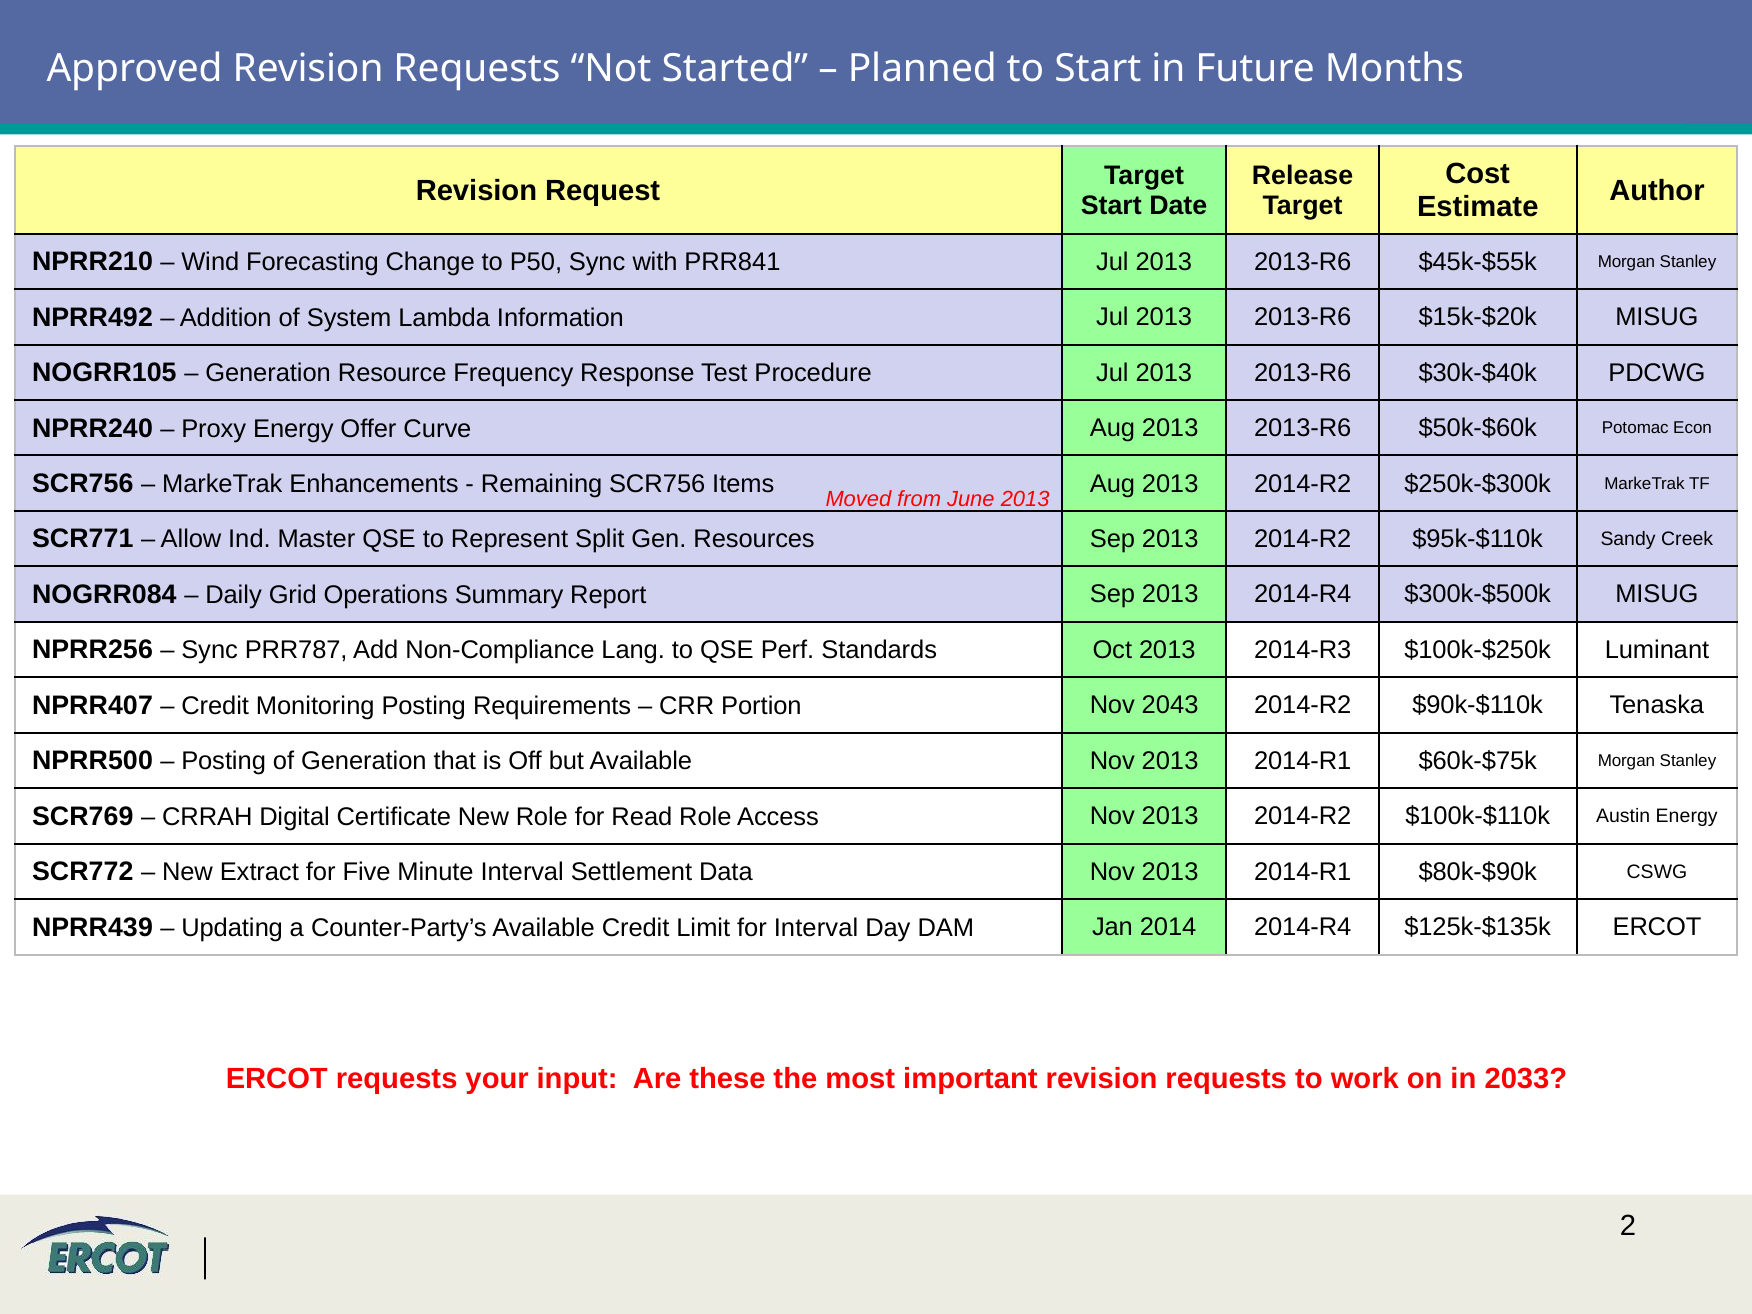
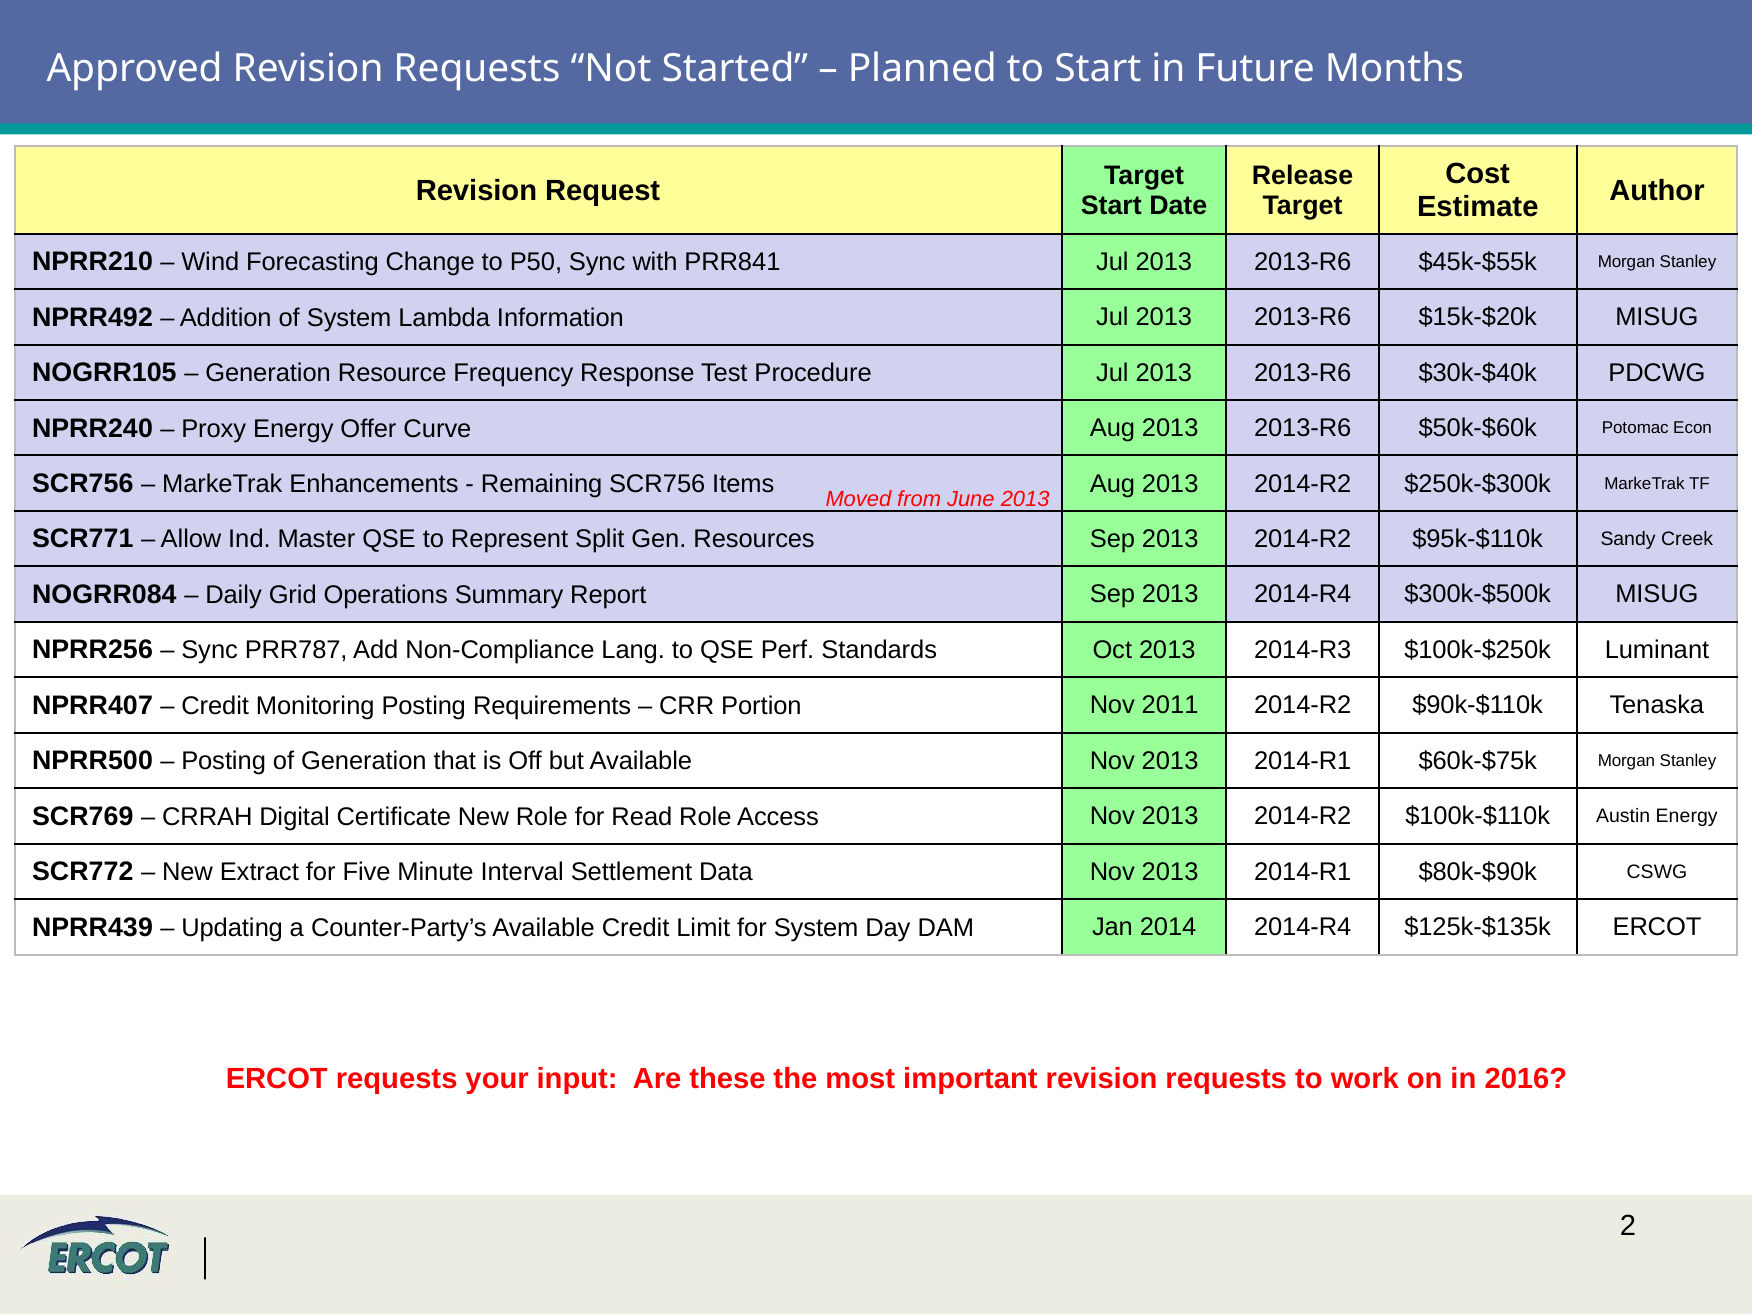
2043: 2043 -> 2011
for Interval: Interval -> System
2033: 2033 -> 2016
